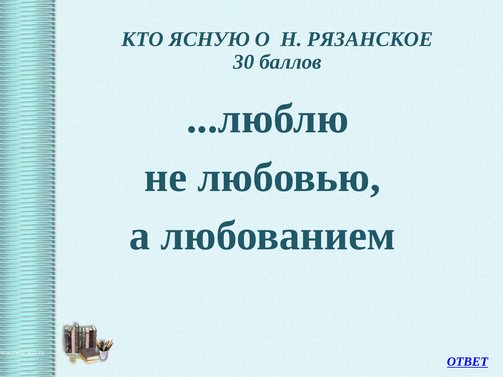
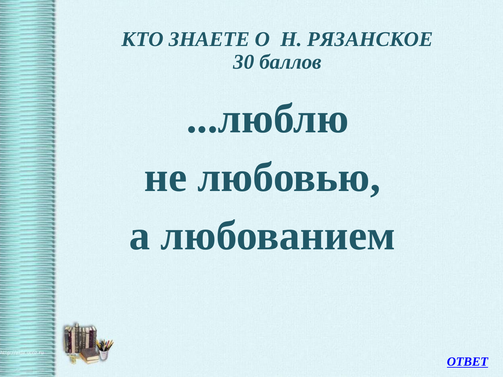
ЯСНУЮ: ЯСНУЮ -> ЗНАЕТЕ
